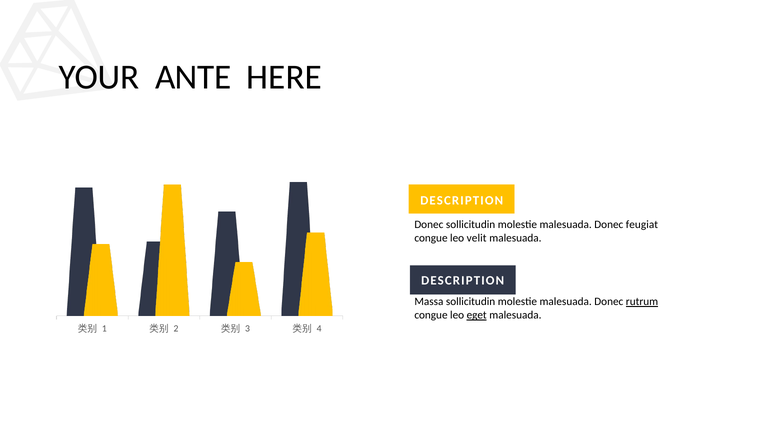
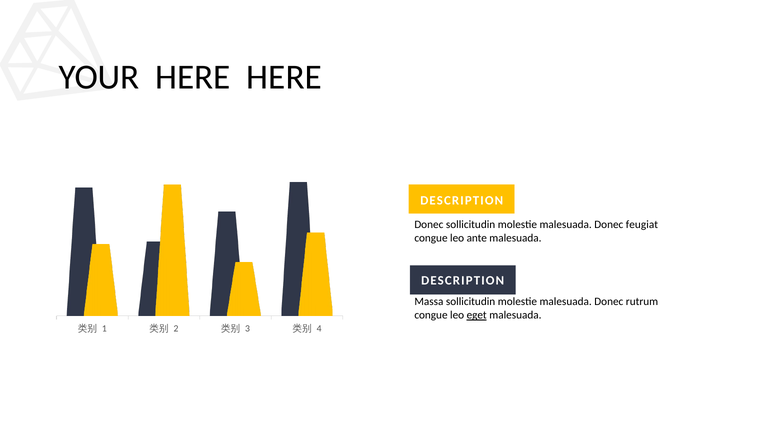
YOUR ANTE: ANTE -> HERE
velit: velit -> ante
rutrum underline: present -> none
